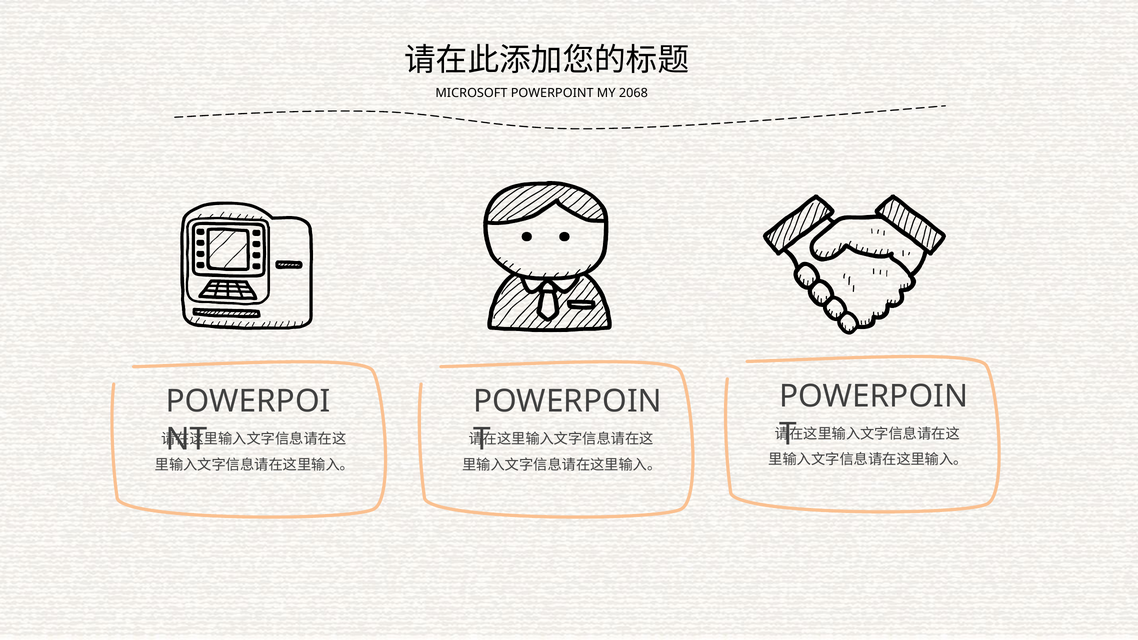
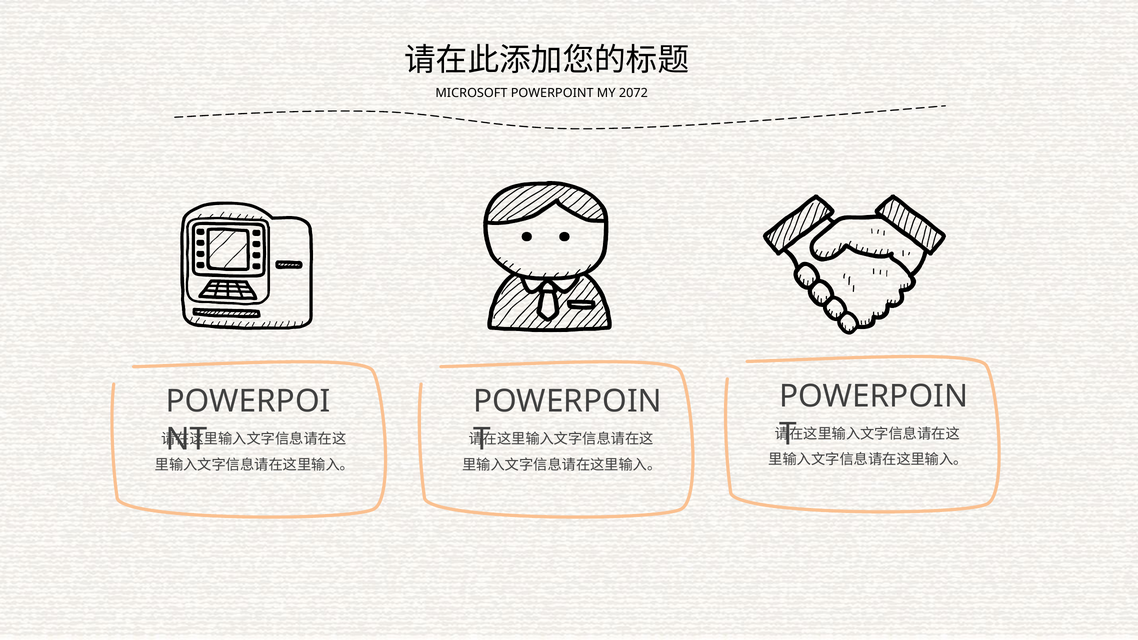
2068: 2068 -> 2072
